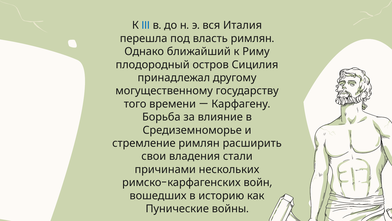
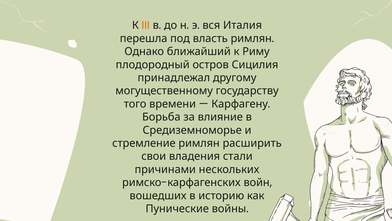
III colour: blue -> orange
